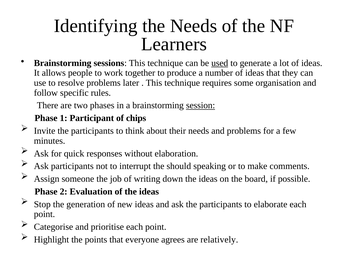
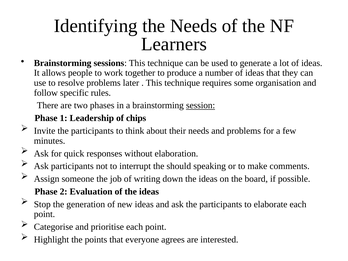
used underline: present -> none
Participant: Participant -> Leadership
relatively: relatively -> interested
